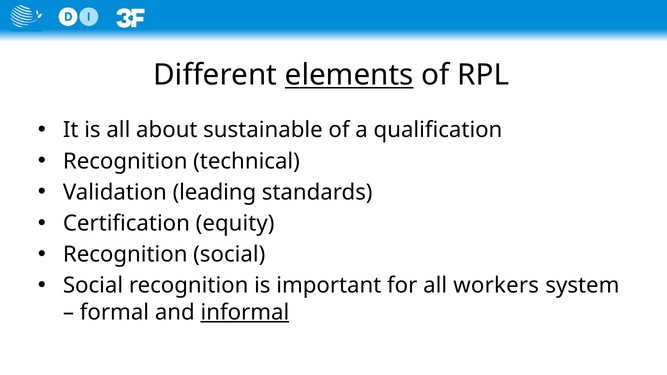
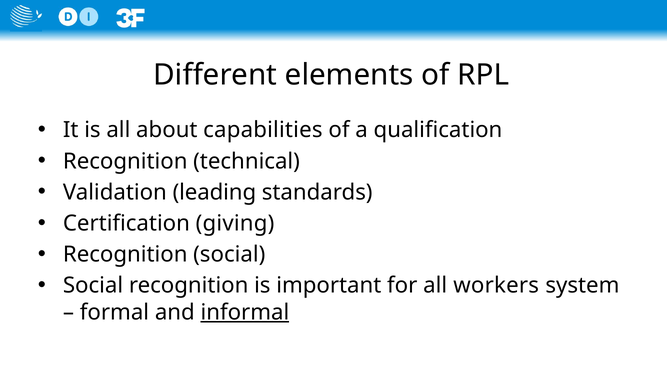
elements underline: present -> none
sustainable: sustainable -> capabilities
equity: equity -> giving
